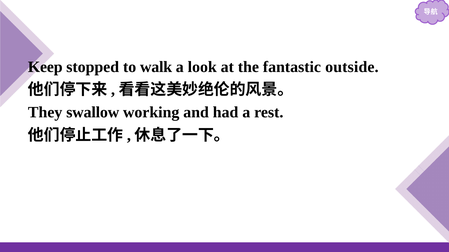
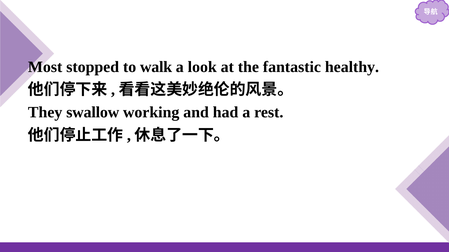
Keep: Keep -> Most
outside: outside -> healthy
